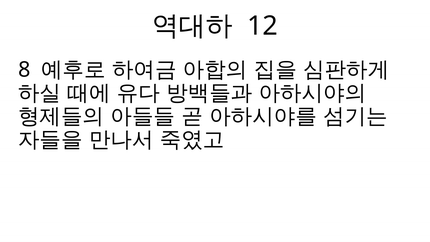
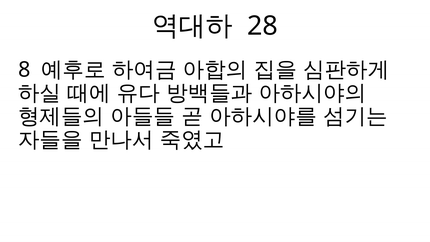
12: 12 -> 28
